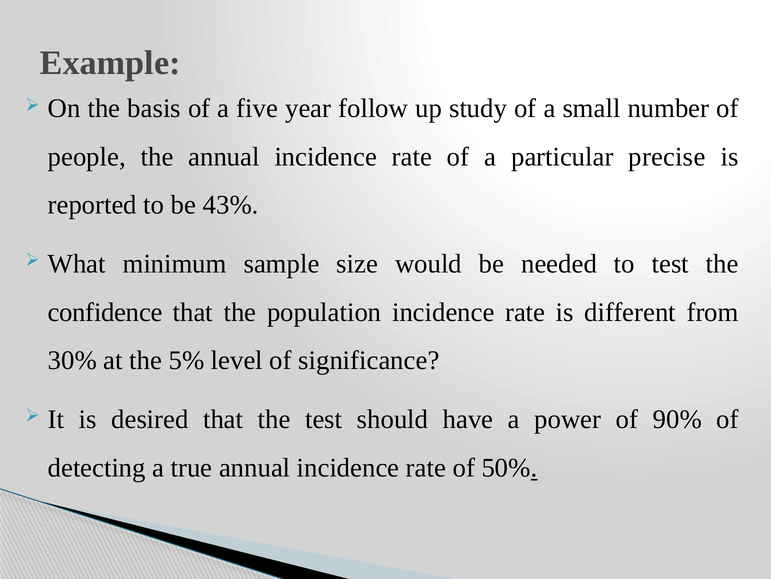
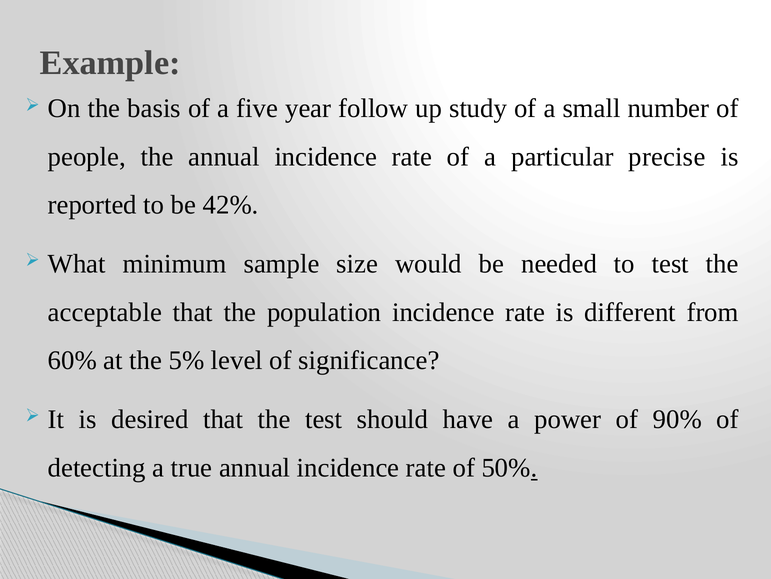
43%: 43% -> 42%
confidence: confidence -> acceptable
30%: 30% -> 60%
